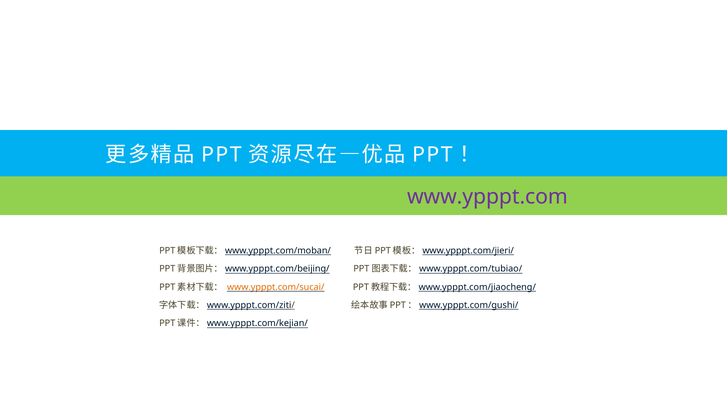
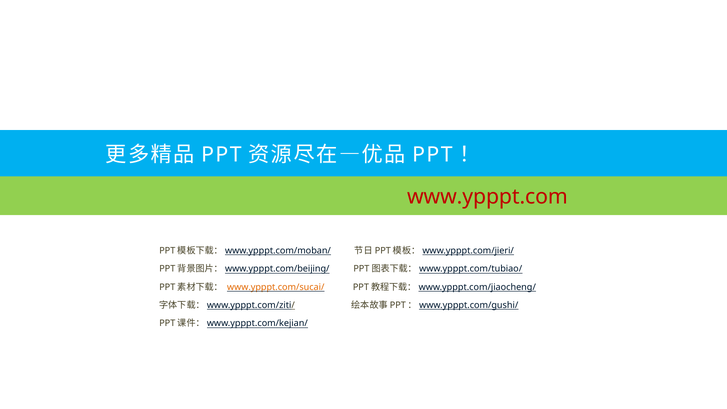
www.ypppt.com colour: purple -> red
